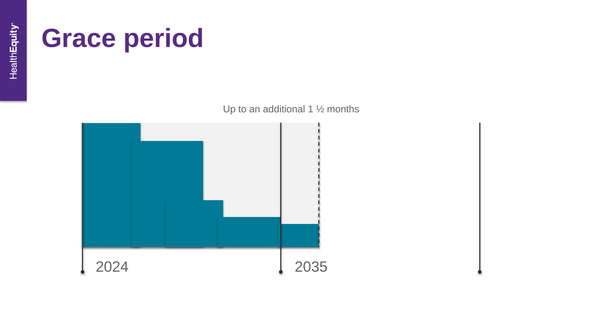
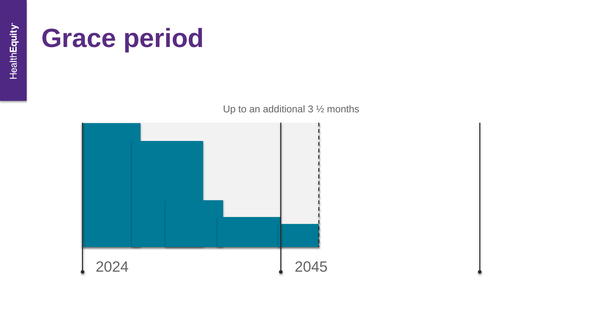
1: 1 -> 3
2035: 2035 -> 2045
